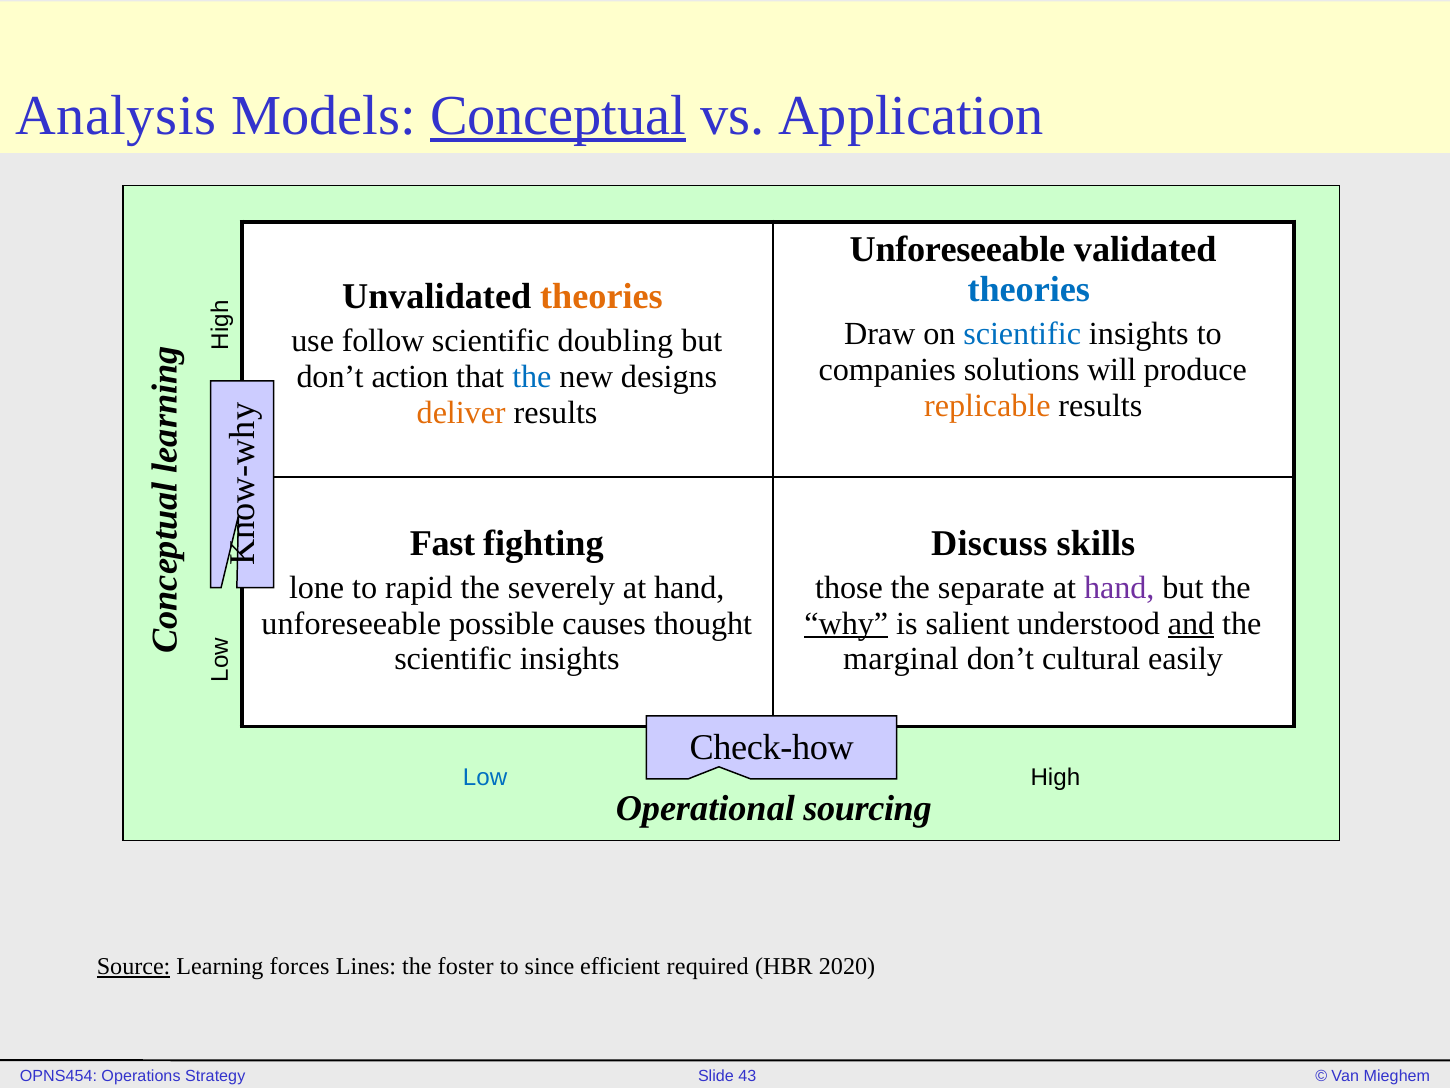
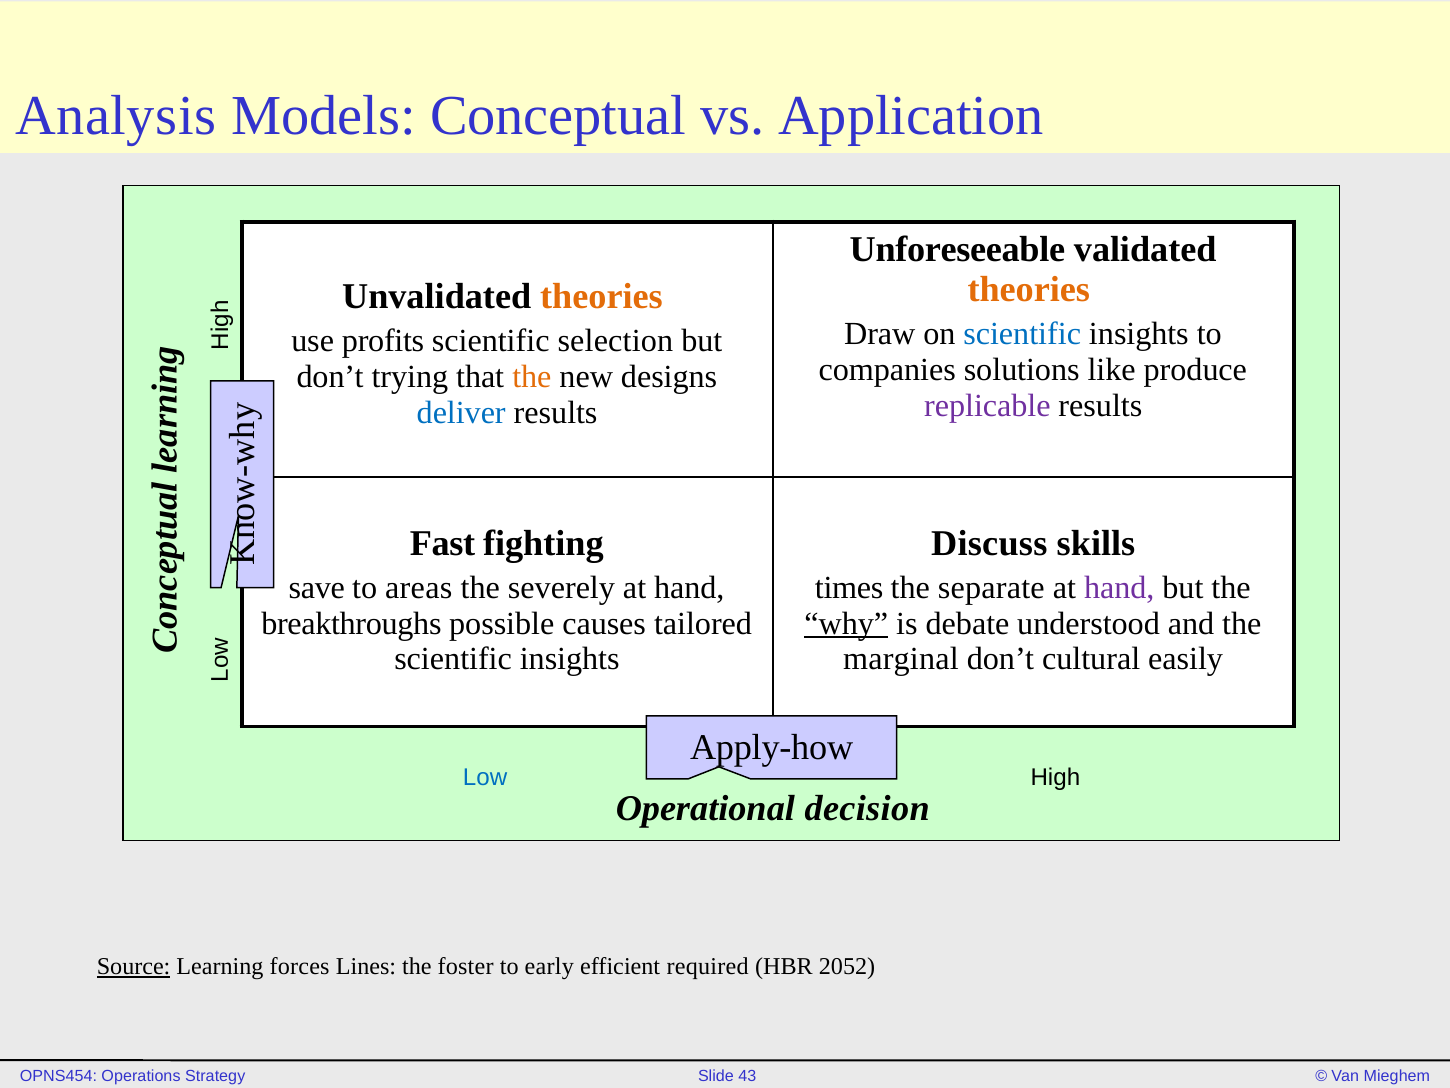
Conceptual underline: present -> none
theories at (1029, 289) colour: blue -> orange
follow: follow -> profits
doubling: doubling -> selection
will: will -> like
action: action -> trying
the at (532, 377) colour: blue -> orange
replicable colour: orange -> purple
deliver colour: orange -> blue
lone: lone -> save
rapid: rapid -> areas
those: those -> times
unforeseeable at (351, 623): unforeseeable -> breakthroughs
thought: thought -> tailored
salient: salient -> debate
and underline: present -> none
Check-how: Check-how -> Apply-how
sourcing: sourcing -> decision
since: since -> early
2020: 2020 -> 2052
